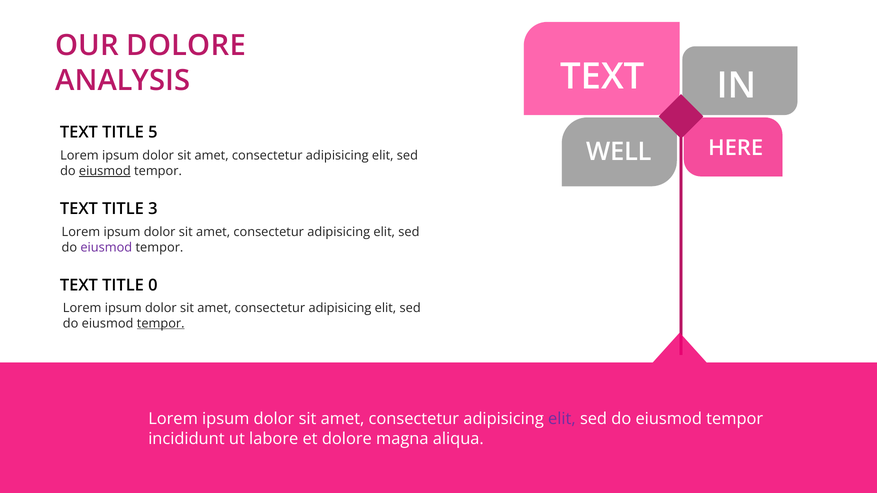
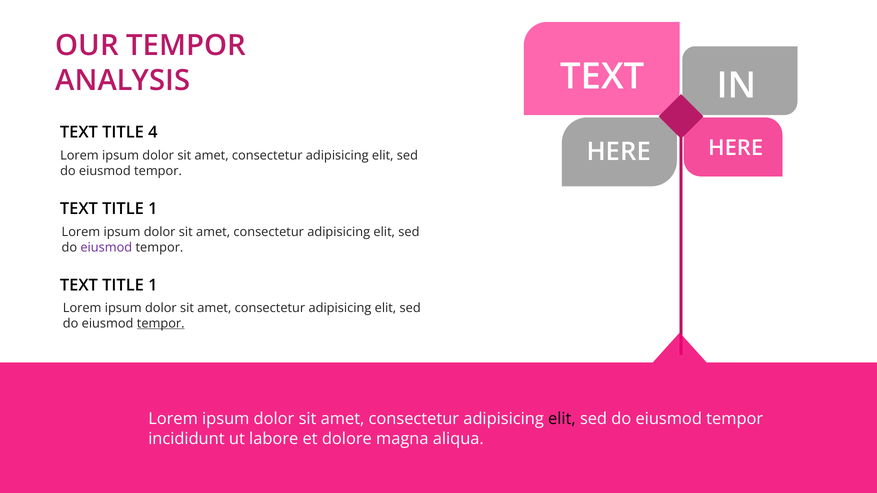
OUR DOLORE: DOLORE -> TEMPOR
5: 5 -> 4
WELL at (619, 152): WELL -> HERE
eiusmod at (105, 171) underline: present -> none
3 at (153, 209): 3 -> 1
0 at (153, 286): 0 -> 1
elit at (562, 419) colour: purple -> black
